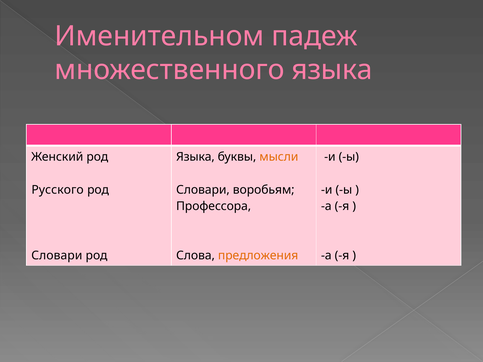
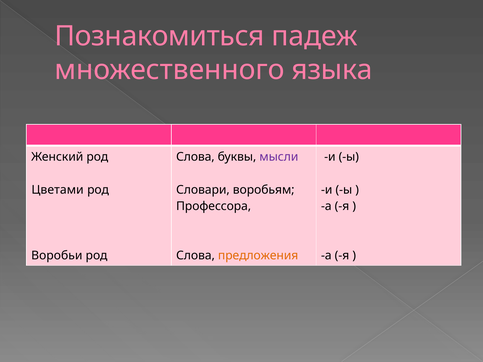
Именительном: Именительном -> Познакомиться
Языка at (195, 157): Языка -> Слова
мысли colour: orange -> purple
Русского: Русского -> Цветами
Словари at (57, 256): Словари -> Воробьи
